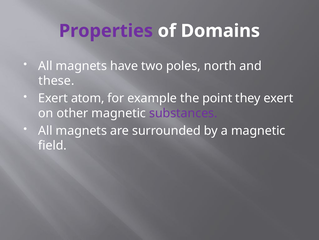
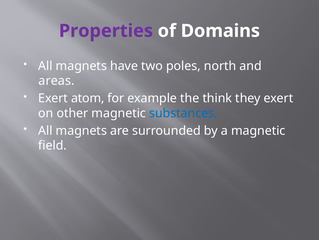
these: these -> areas
point: point -> think
substances colour: purple -> blue
